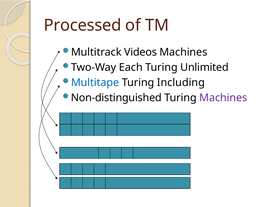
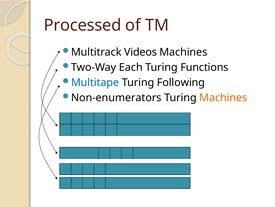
Unlimited: Unlimited -> Functions
Including: Including -> Following
Non-distinguished: Non-distinguished -> Non-enumerators
Machines at (223, 97) colour: purple -> orange
